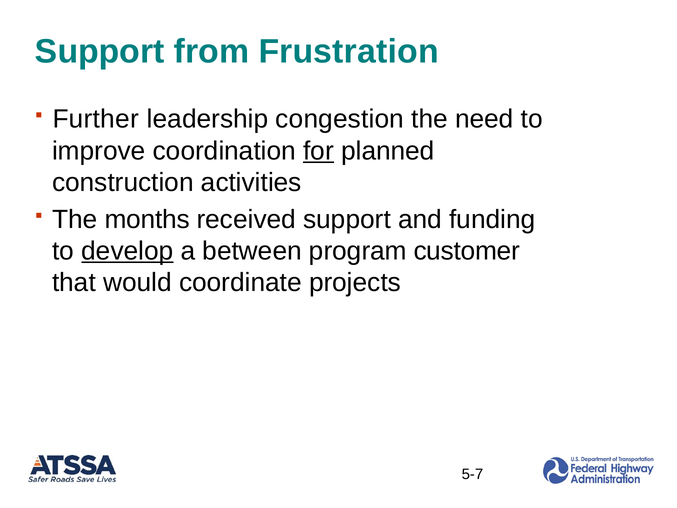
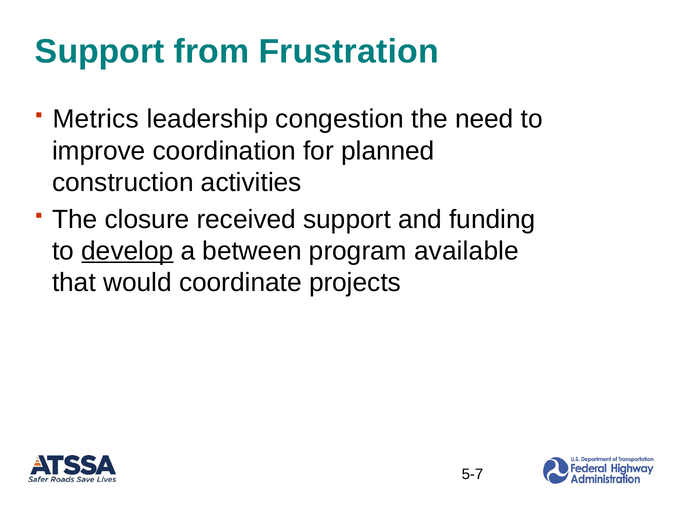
Further: Further -> Metrics
for underline: present -> none
months: months -> closure
customer: customer -> available
